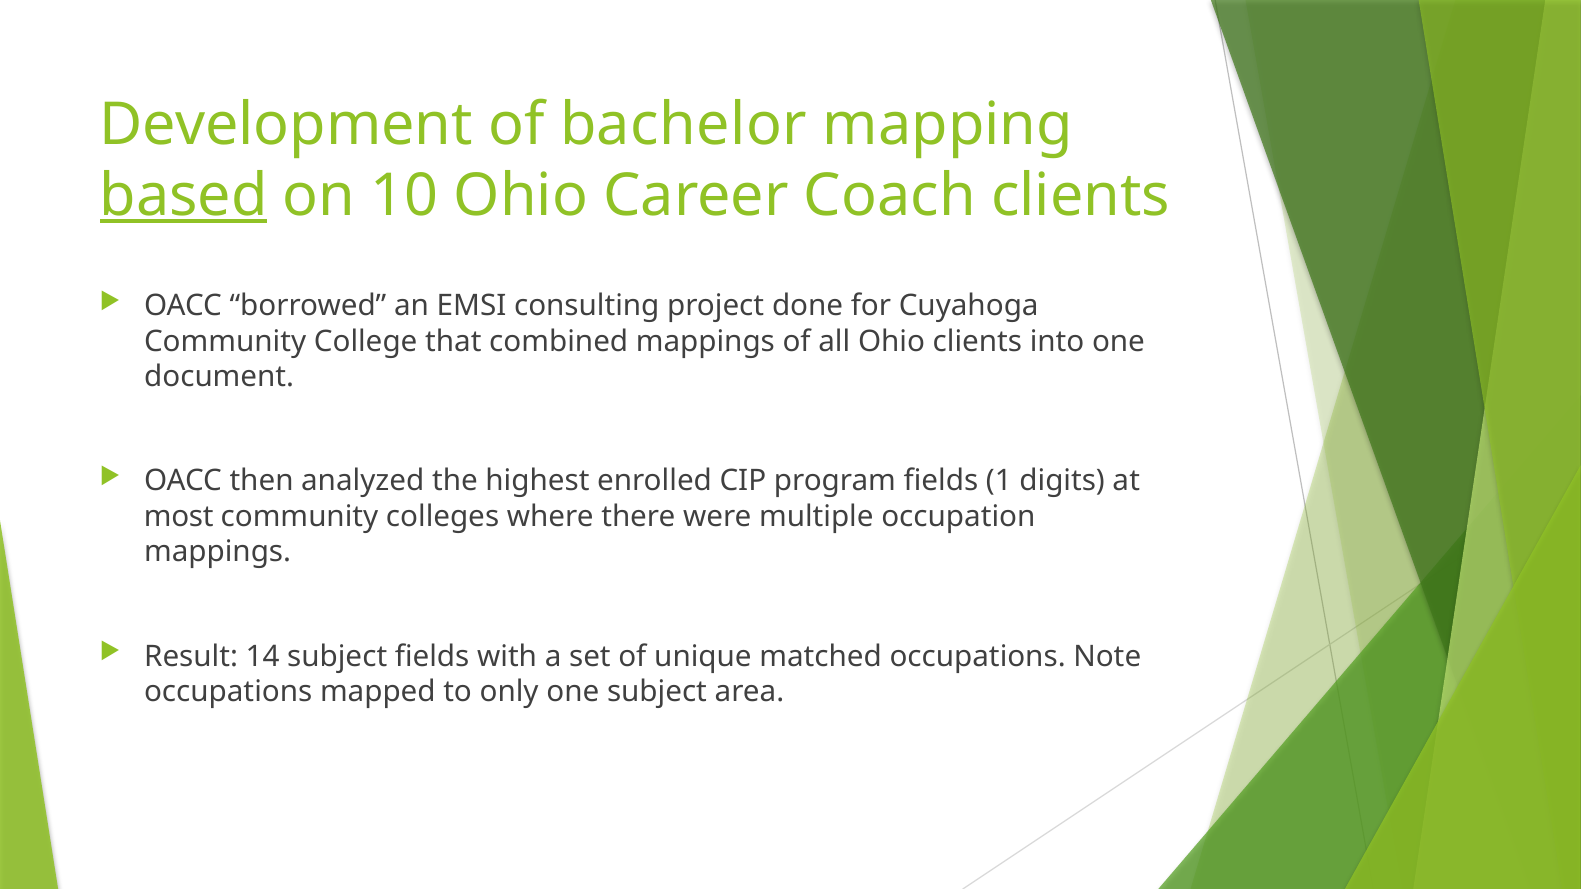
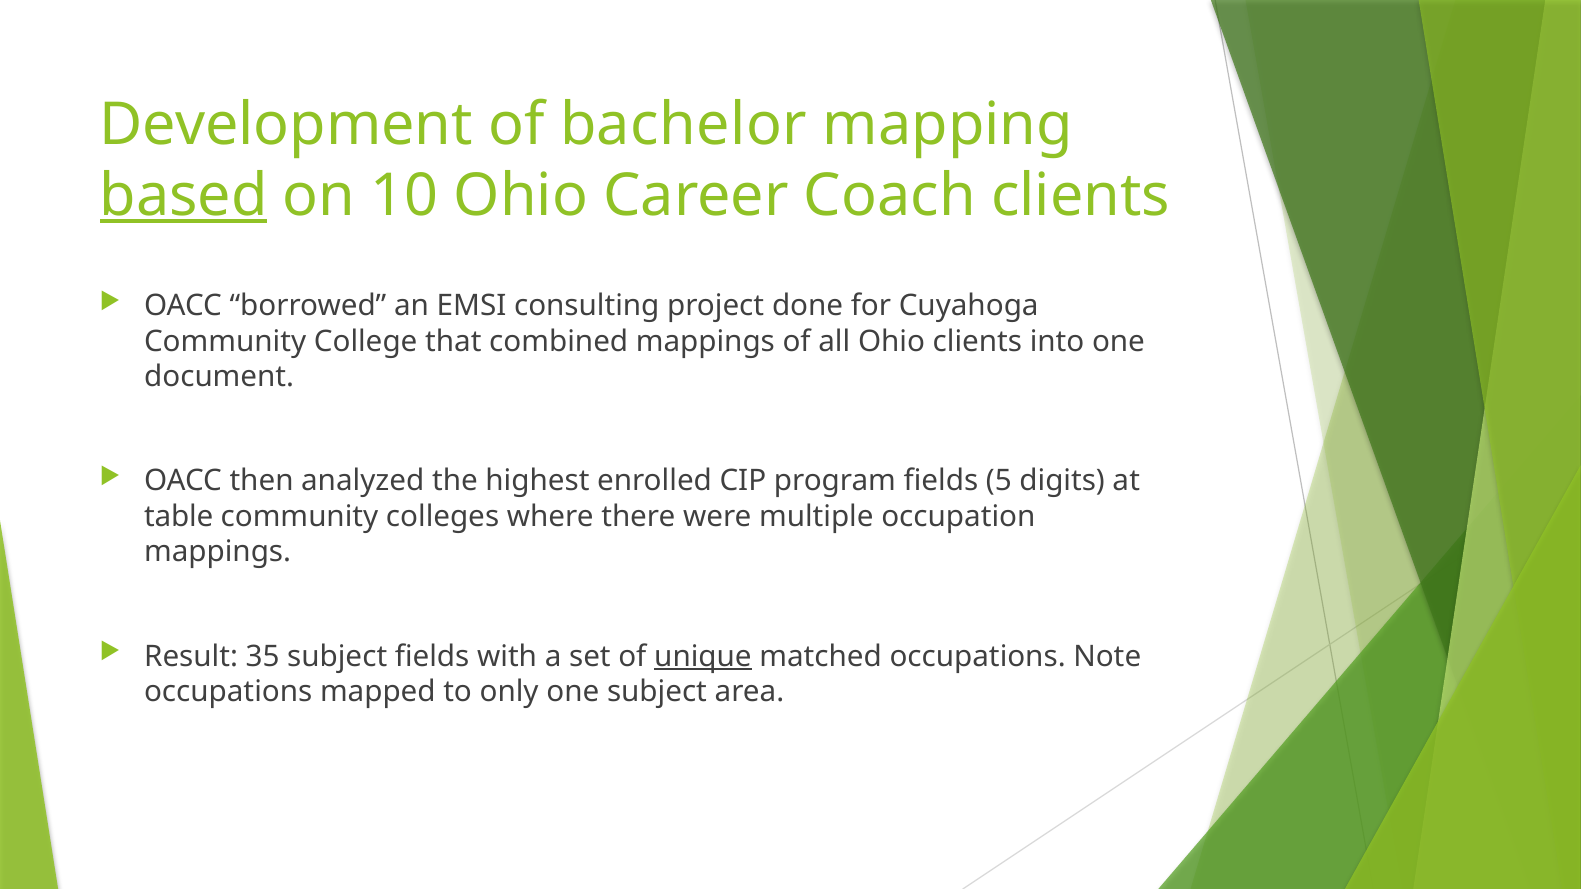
1: 1 -> 5
most: most -> table
14: 14 -> 35
unique underline: none -> present
